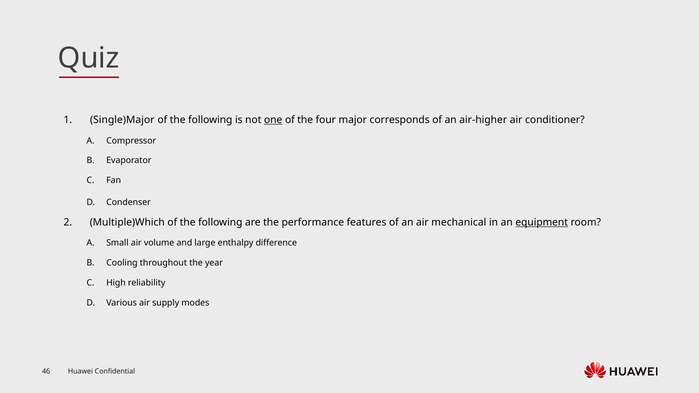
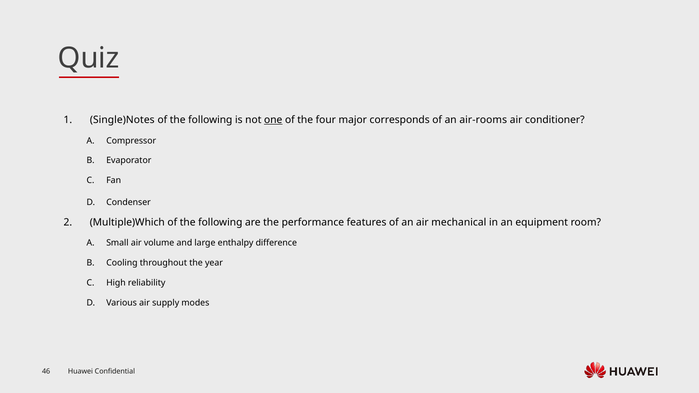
Single)Major: Single)Major -> Single)Notes
air-higher: air-higher -> air-rooms
equipment underline: present -> none
